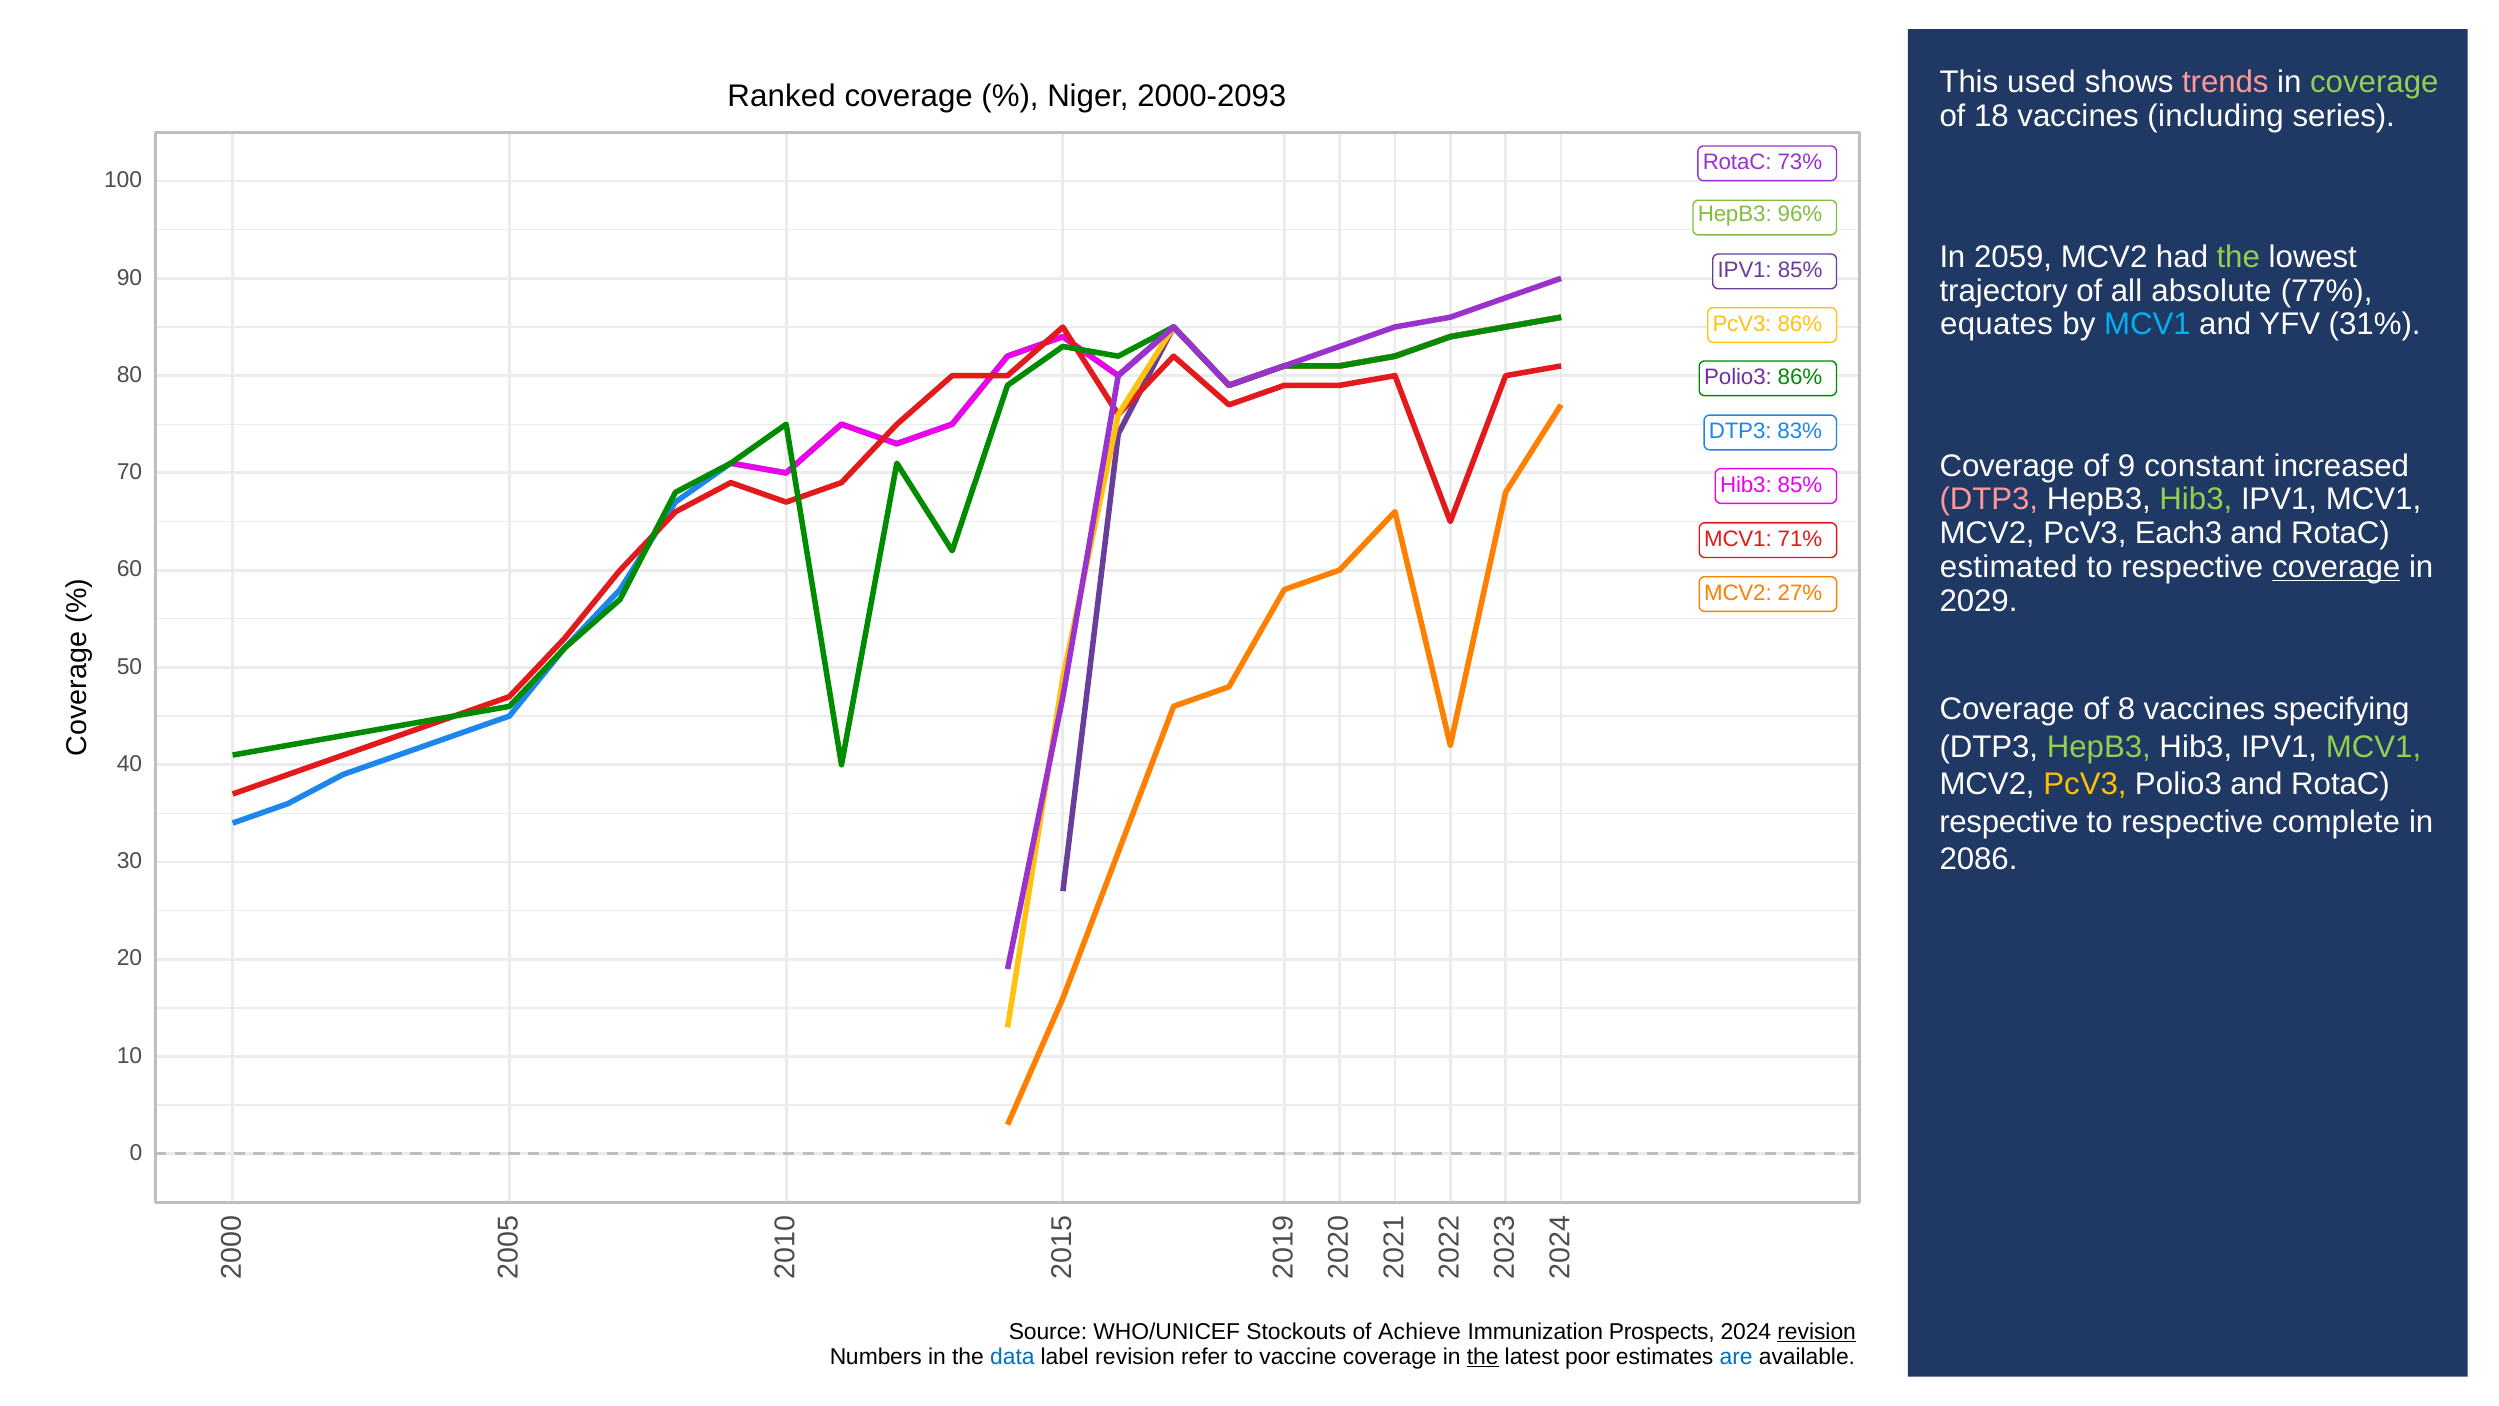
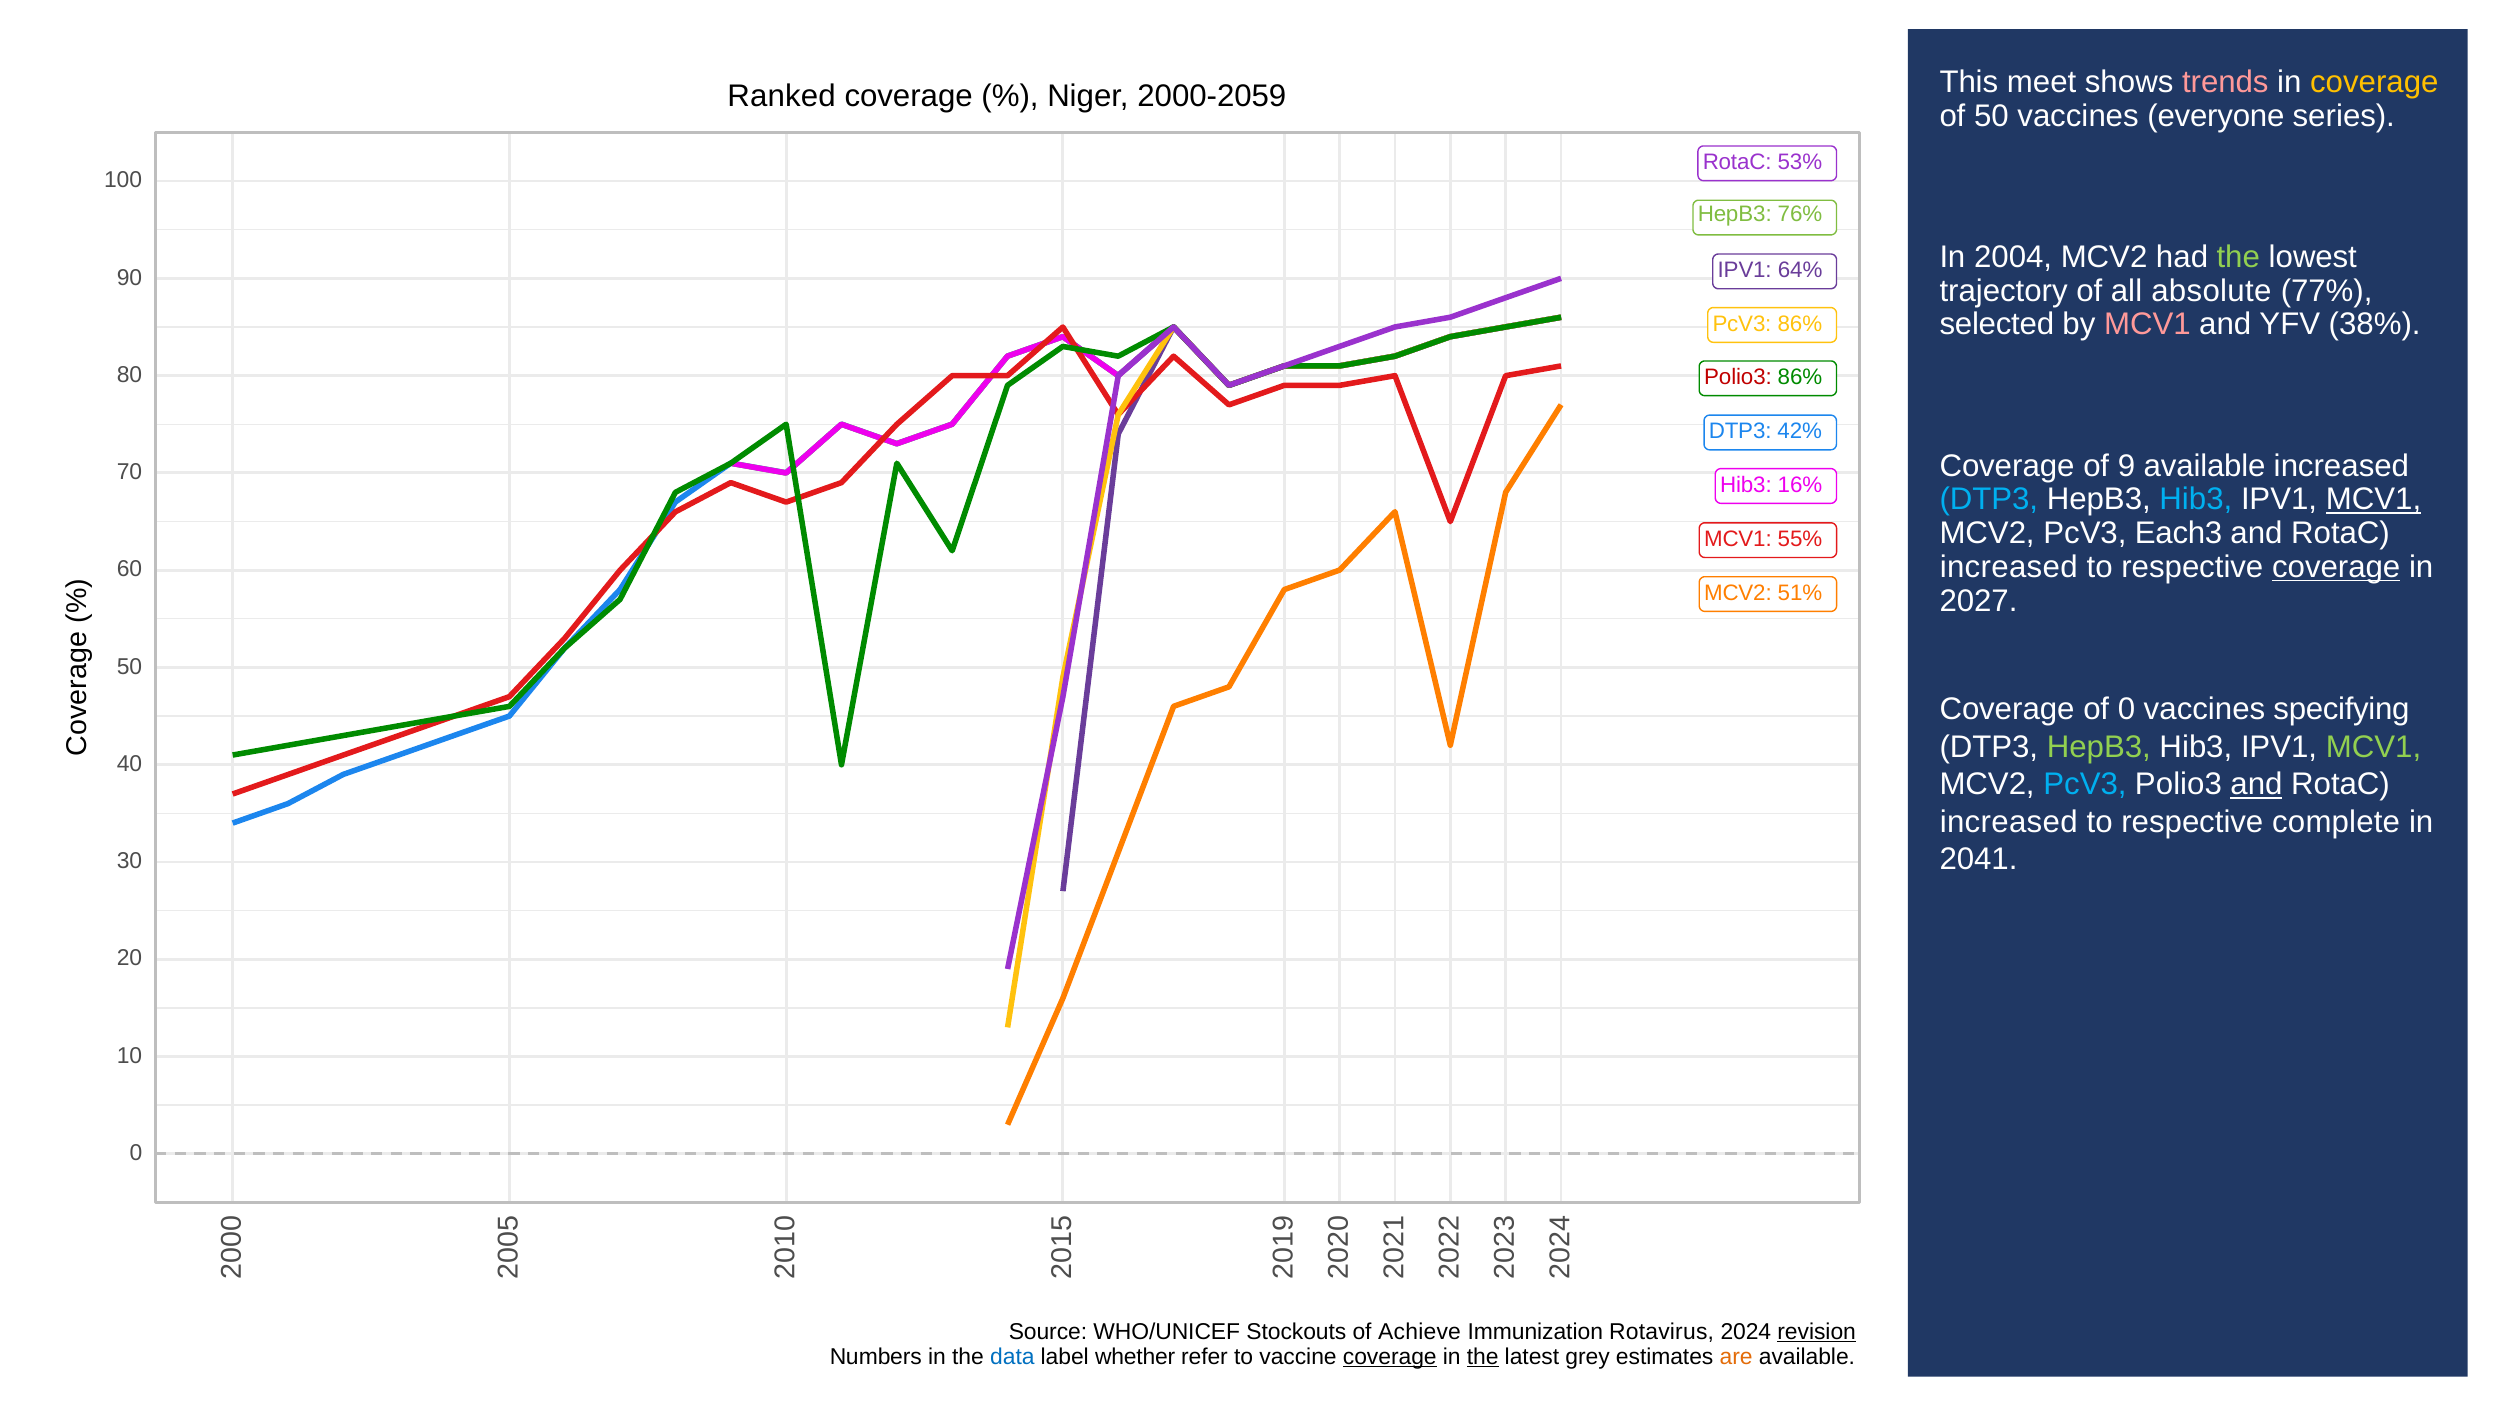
used: used -> meet
coverage at (2374, 82) colour: light green -> yellow
2000-2093: 2000-2093 -> 2000-2059
of 18: 18 -> 50
including: including -> everyone
73%: 73% -> 53%
96%: 96% -> 76%
2059: 2059 -> 2004
IPV1 85%: 85% -> 64%
equates: equates -> selected
MCV1 at (2147, 325) colour: light blue -> pink
31%: 31% -> 38%
Polio3 at (1738, 377) colour: purple -> red
83%: 83% -> 42%
9 constant: constant -> available
Hib3 85%: 85% -> 16%
DTP3 at (1989, 500) colour: pink -> light blue
Hib3 at (2196, 500) colour: light green -> light blue
MCV1 at (2373, 500) underline: none -> present
71%: 71% -> 55%
estimated at (2009, 567): estimated -> increased
27%: 27% -> 51%
2029: 2029 -> 2027
of 8: 8 -> 0
PcV3 at (2085, 784) colour: yellow -> light blue
and at (2256, 784) underline: none -> present
respective at (2009, 822): respective -> increased
2086: 2086 -> 2041
Prospects: Prospects -> Rotavirus
label revision: revision -> whether
coverage at (1390, 1356) underline: none -> present
poor: poor -> grey
are colour: blue -> orange
